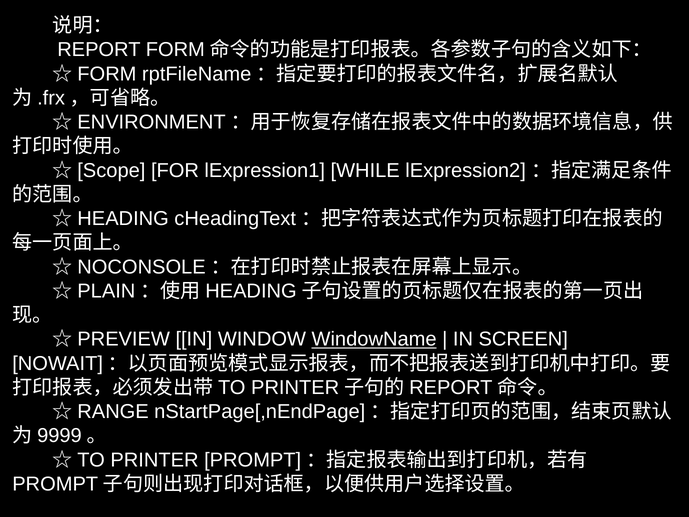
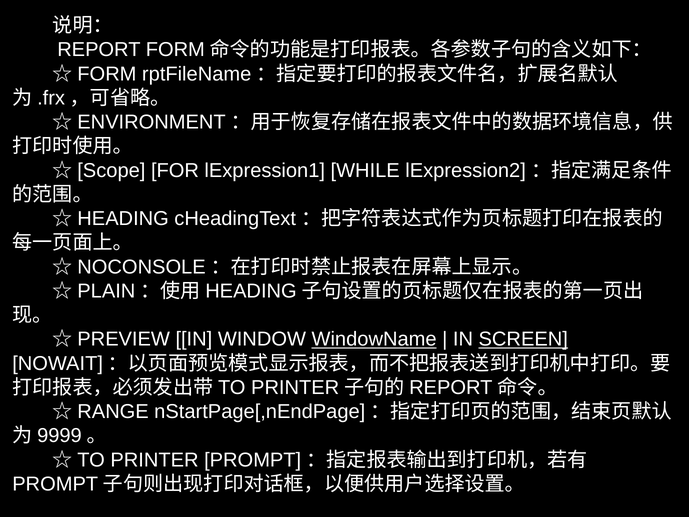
SCREEN underline: none -> present
